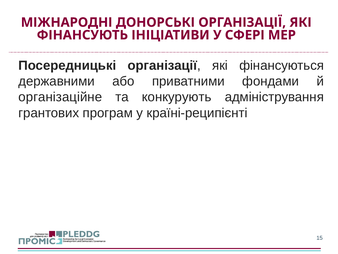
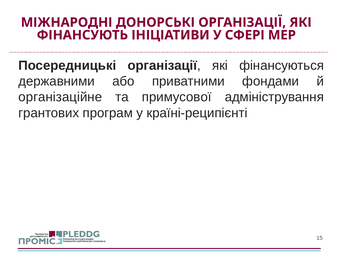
конкурують: конкурують -> примусової
